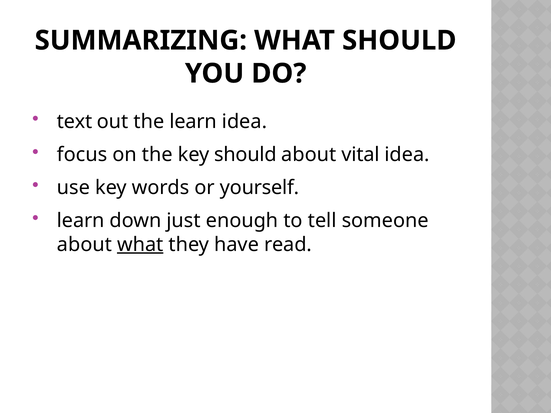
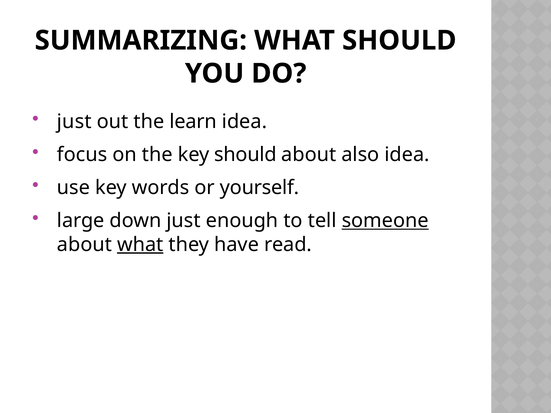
text at (74, 122): text -> just
vital: vital -> also
learn at (81, 221): learn -> large
someone underline: none -> present
